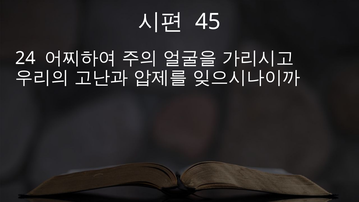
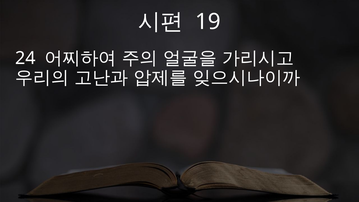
45: 45 -> 19
